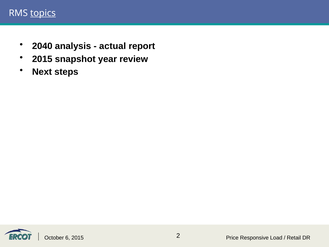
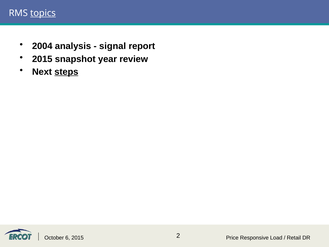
2040: 2040 -> 2004
actual: actual -> signal
steps underline: none -> present
